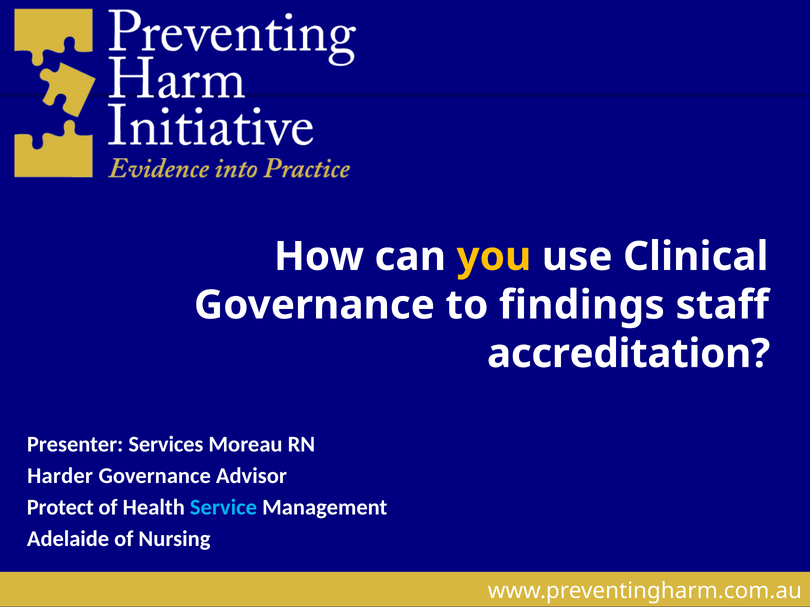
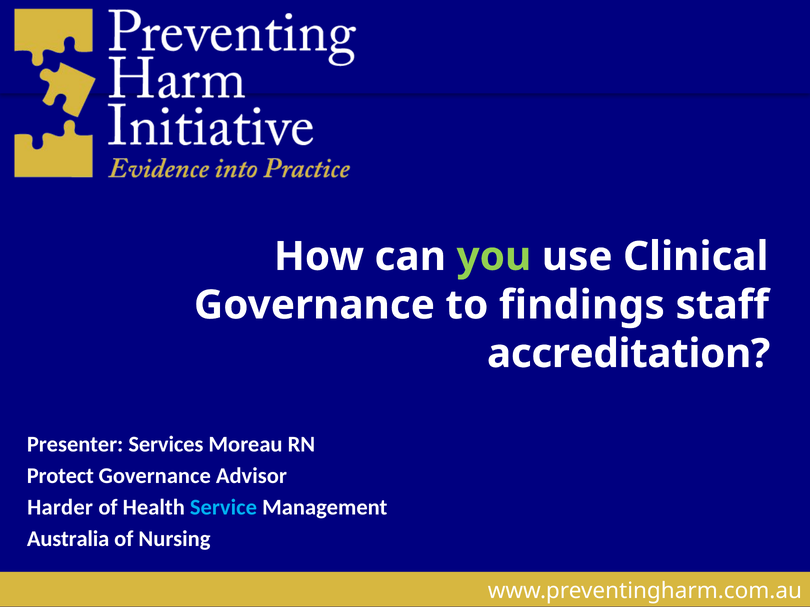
you colour: yellow -> light green
Harder: Harder -> Protect
Protect: Protect -> Harder
Adelaide: Adelaide -> Australia
